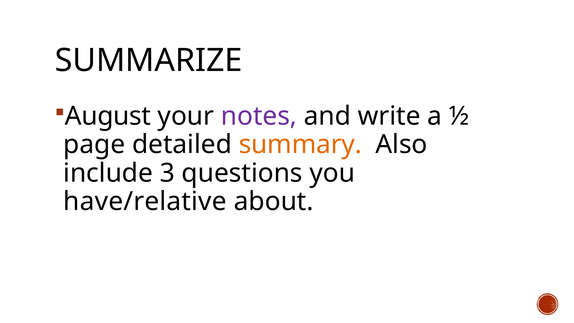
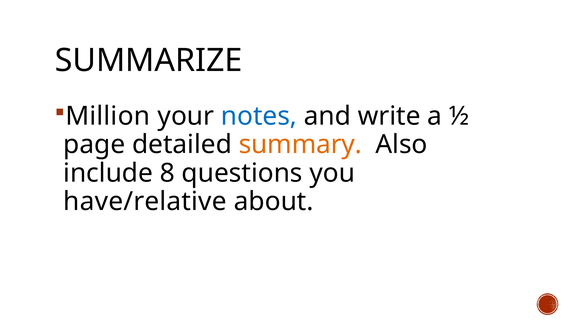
August: August -> Million
notes colour: purple -> blue
3: 3 -> 8
